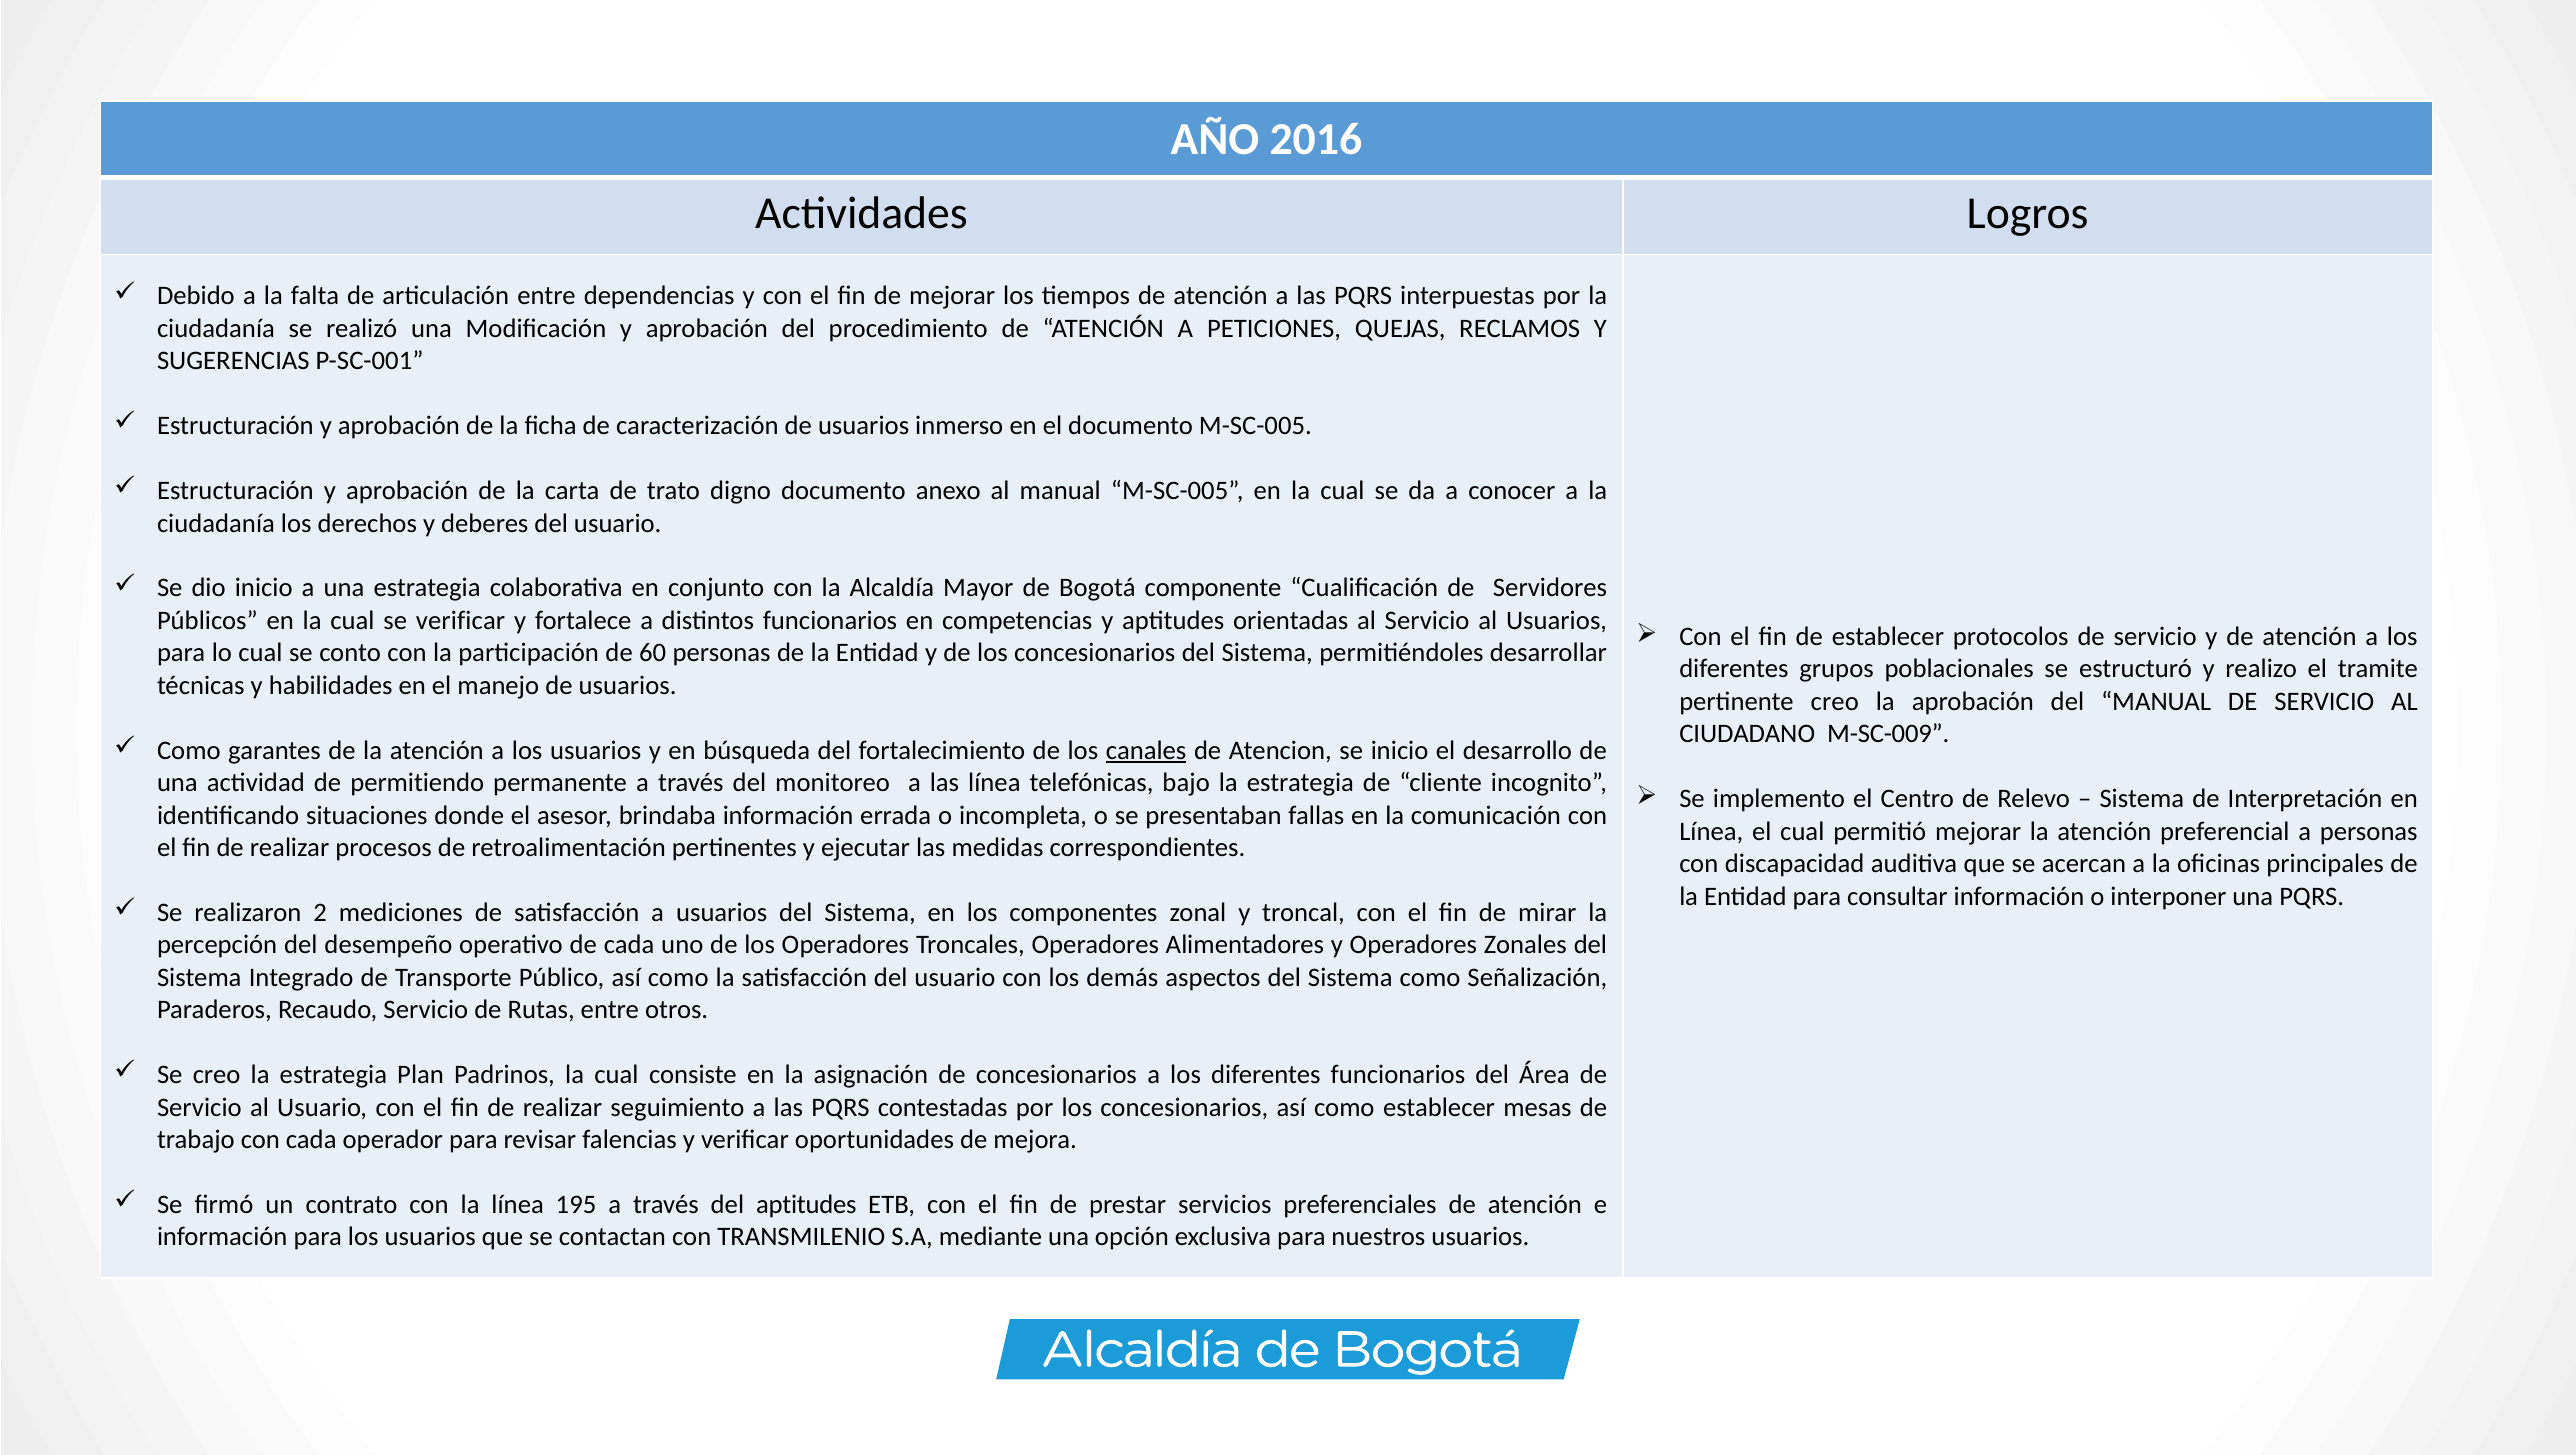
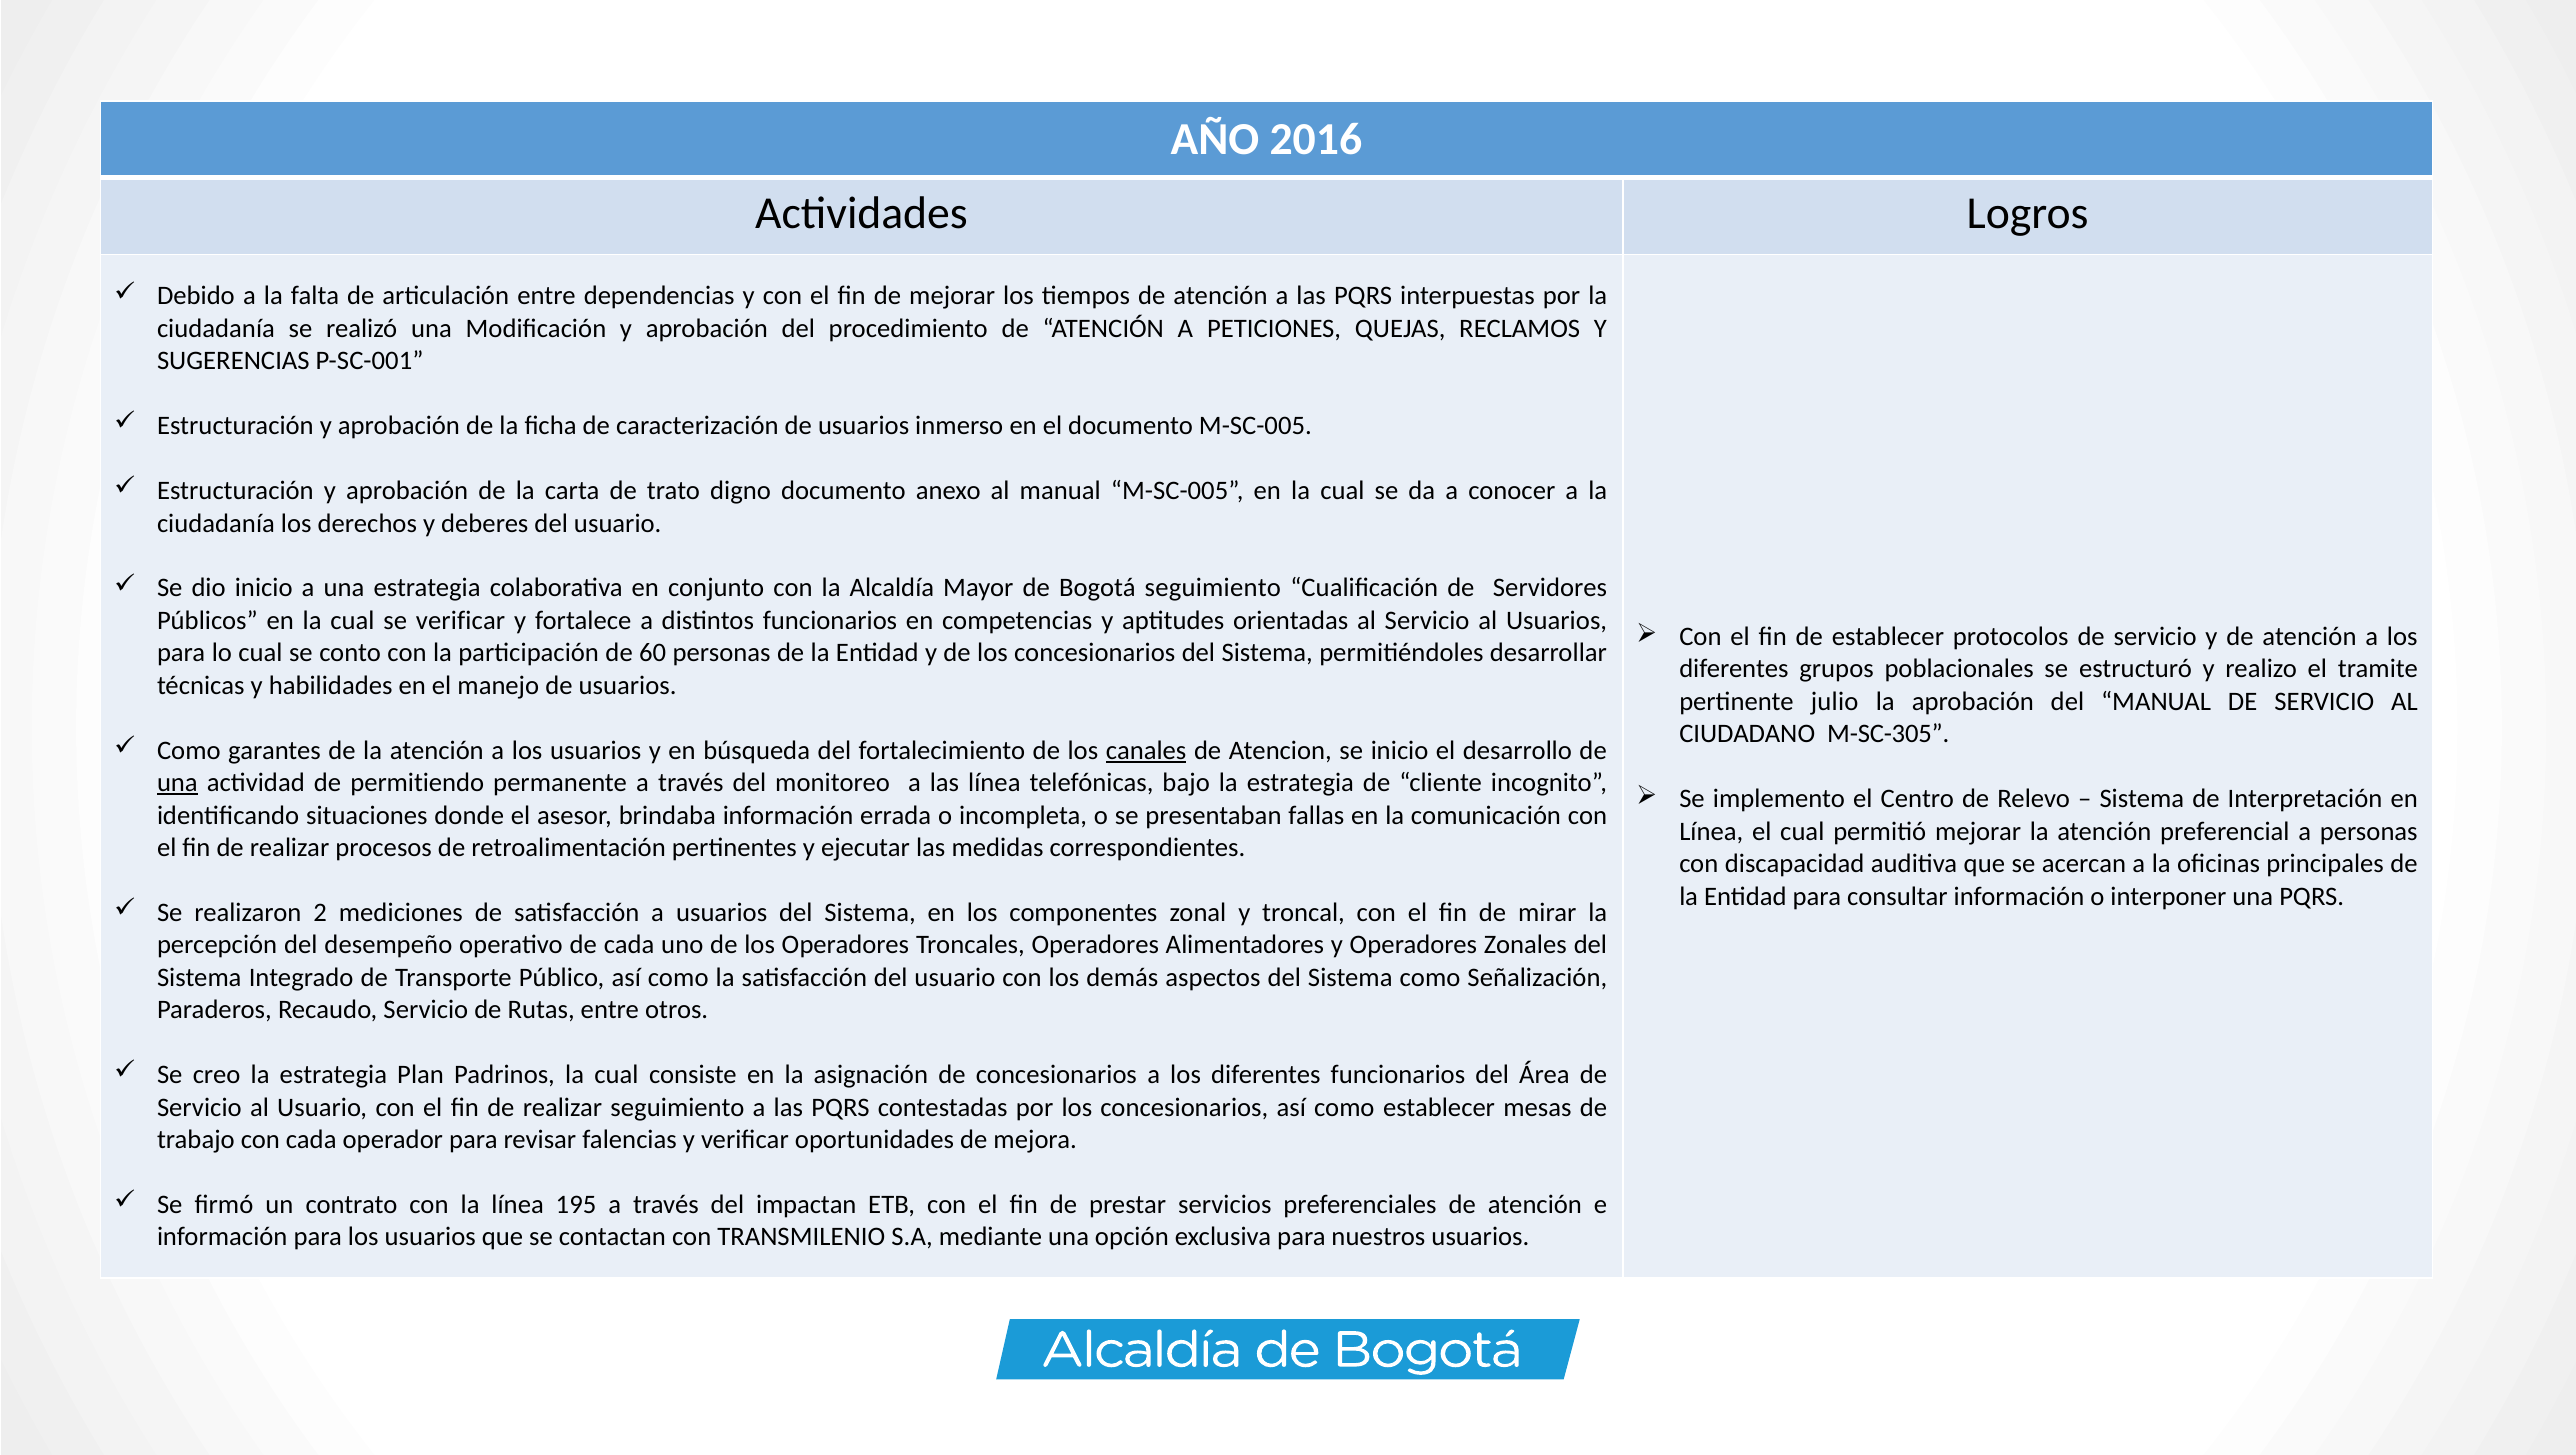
Bogotá componente: componente -> seguimiento
pertinente creo: creo -> julio
M-SC-009: M-SC-009 -> M-SC-305
una at (177, 783) underline: none -> present
del aptitudes: aptitudes -> impactan
